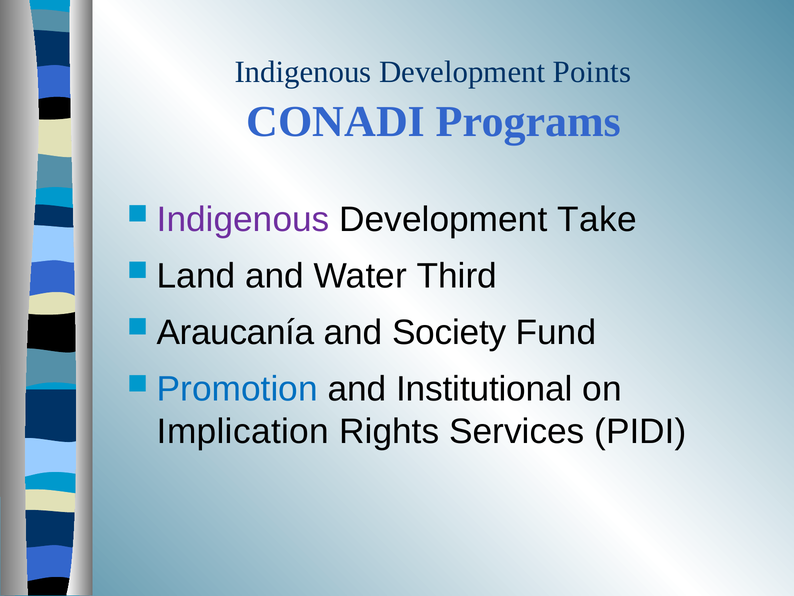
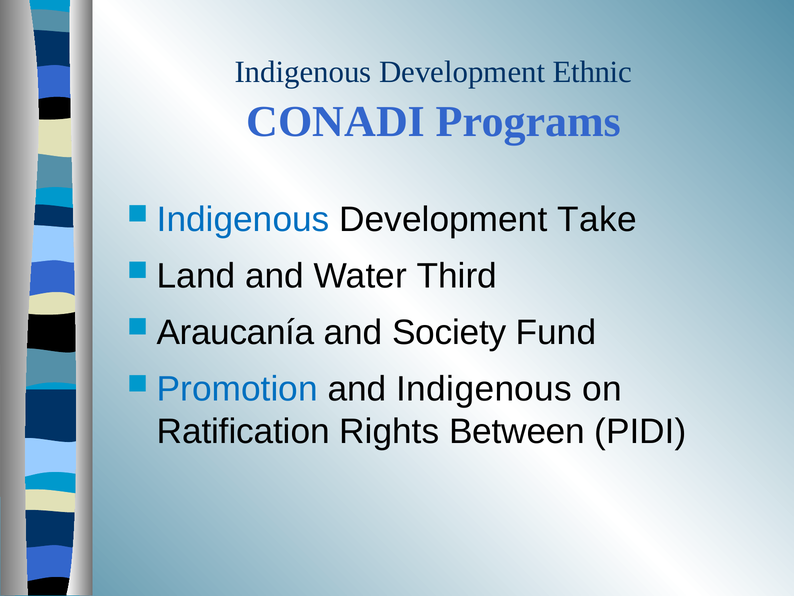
Points: Points -> Ethnic
Indigenous at (243, 219) colour: purple -> blue
and Institutional: Institutional -> Indigenous
Implication: Implication -> Ratification
Services: Services -> Between
